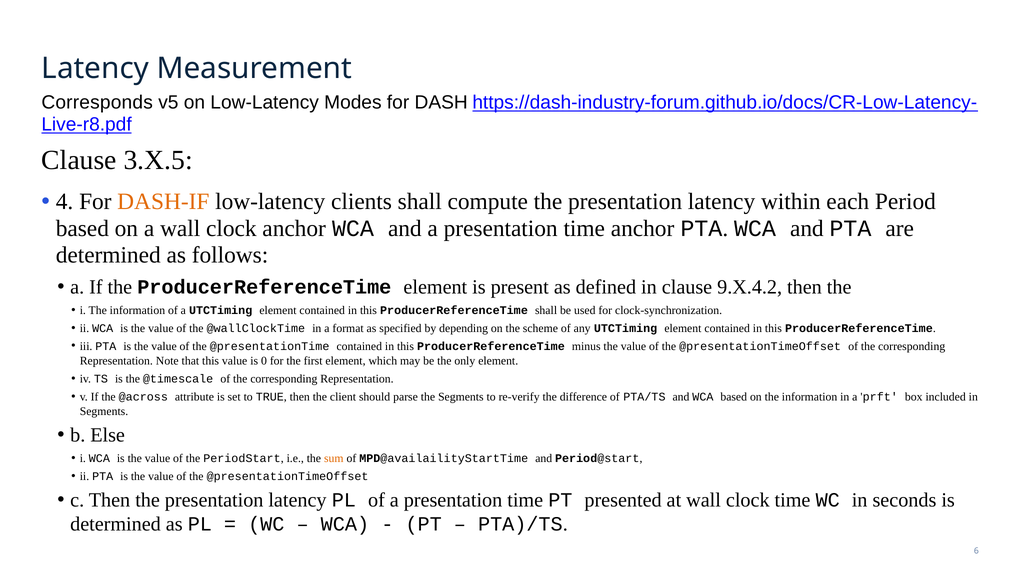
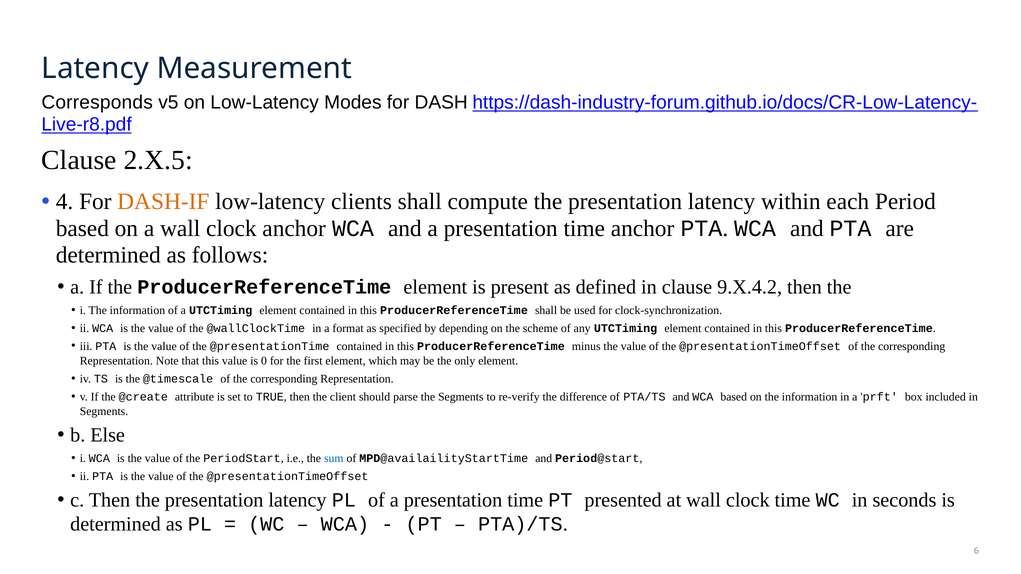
3.X.5: 3.X.5 -> 2.X.5
@across: @across -> @create
sum colour: orange -> blue
